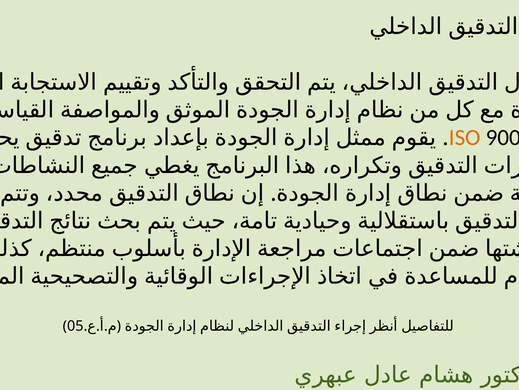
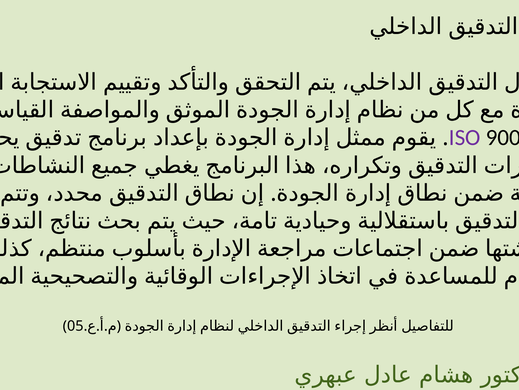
ISO colour: orange -> purple
